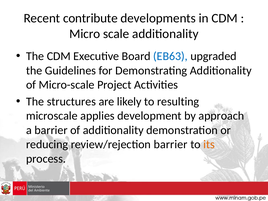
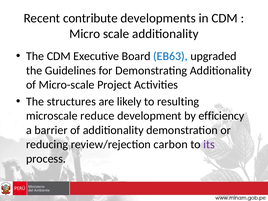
applies: applies -> reduce
approach: approach -> efficiency
review/rejection barrier: barrier -> carbon
its colour: orange -> purple
